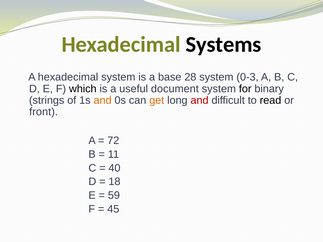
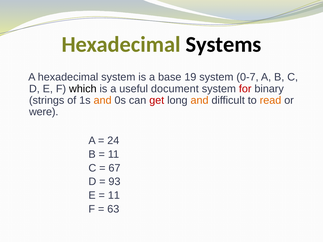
28: 28 -> 19
0-3: 0-3 -> 0-7
for colour: black -> red
get colour: orange -> red
and at (200, 100) colour: red -> orange
read colour: black -> orange
front: front -> were
72: 72 -> 24
40: 40 -> 67
18: 18 -> 93
59 at (114, 196): 59 -> 11
45: 45 -> 63
